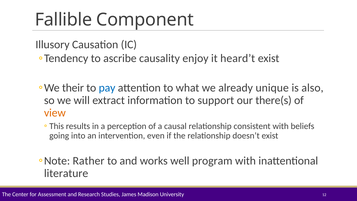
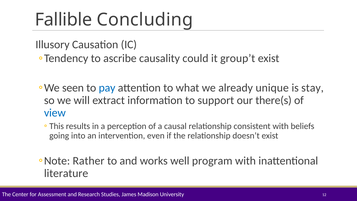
Component: Component -> Concluding
enjoy: enjoy -> could
heard’t: heard’t -> group’t
their: their -> seen
also: also -> stay
view colour: orange -> blue
